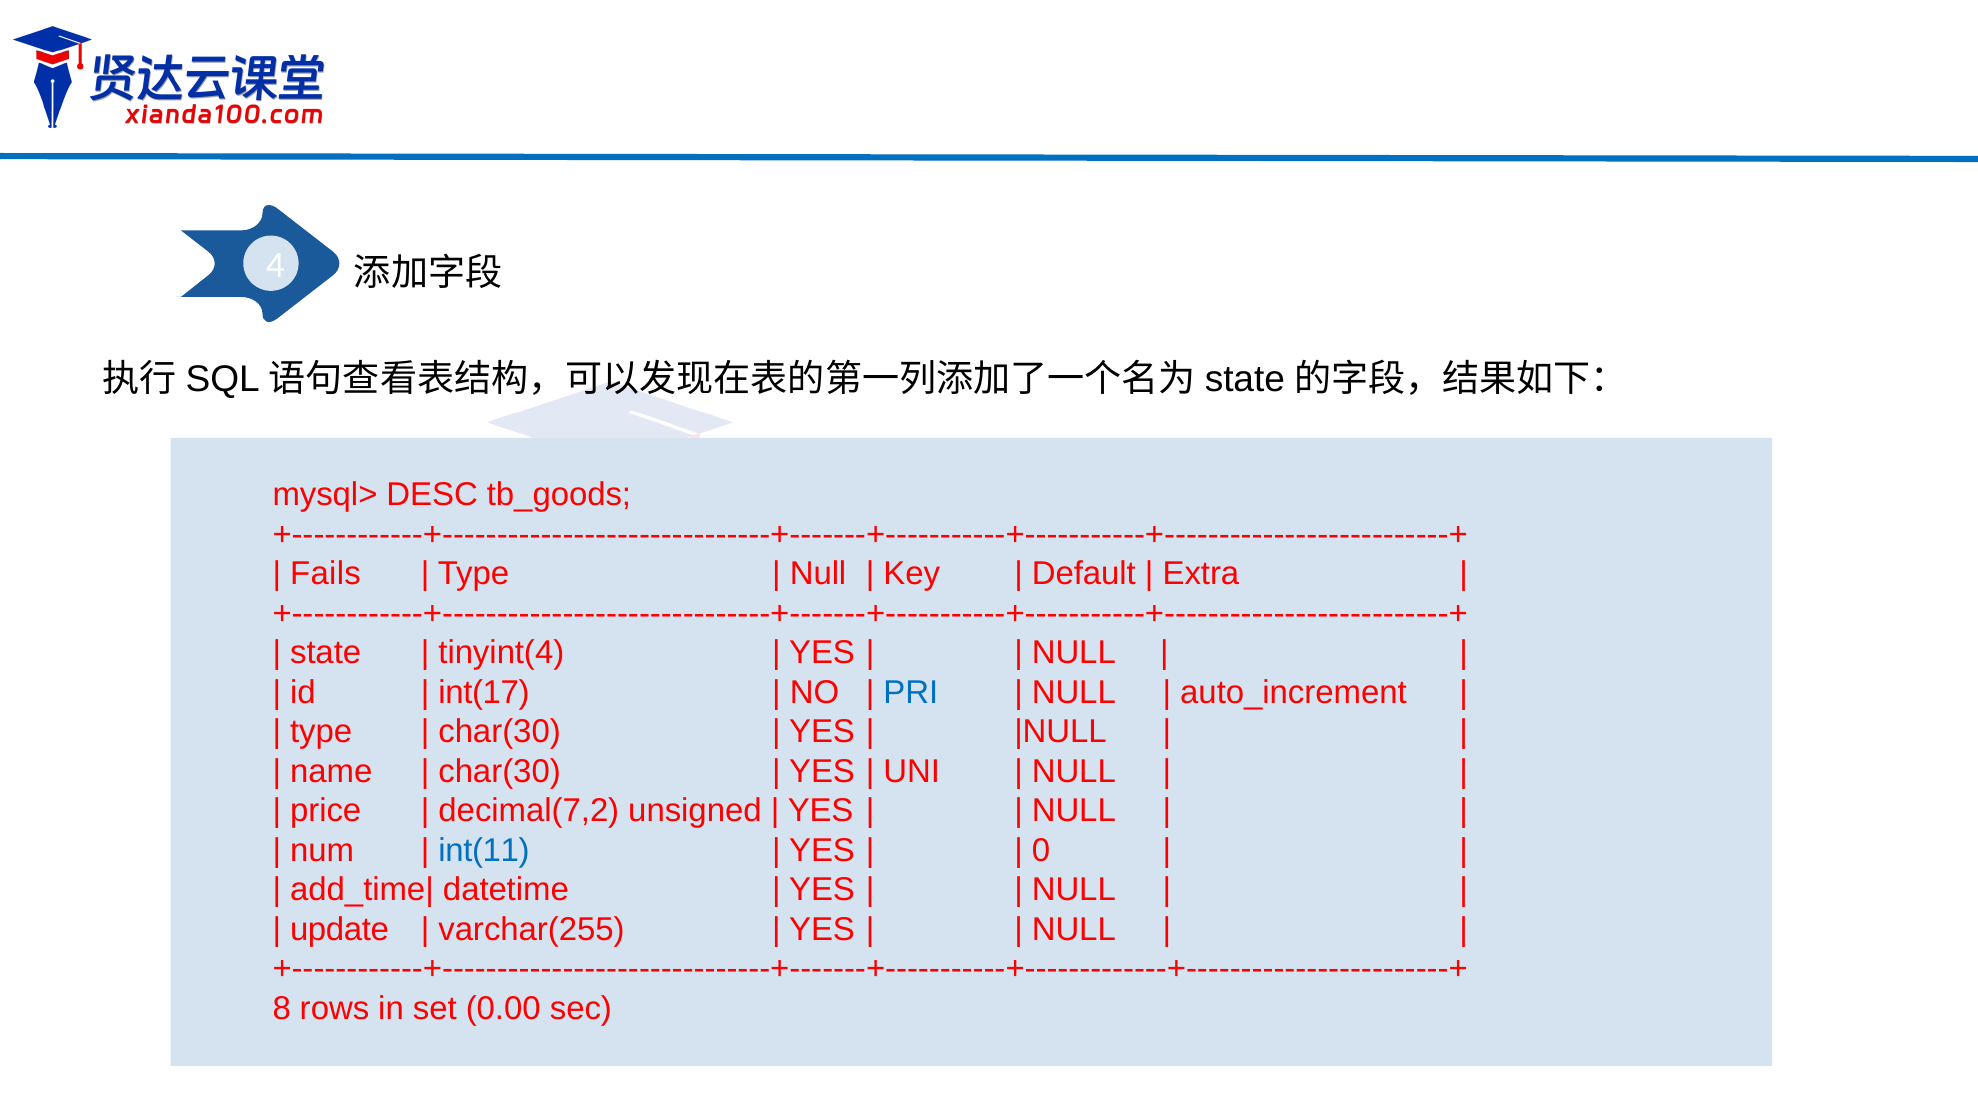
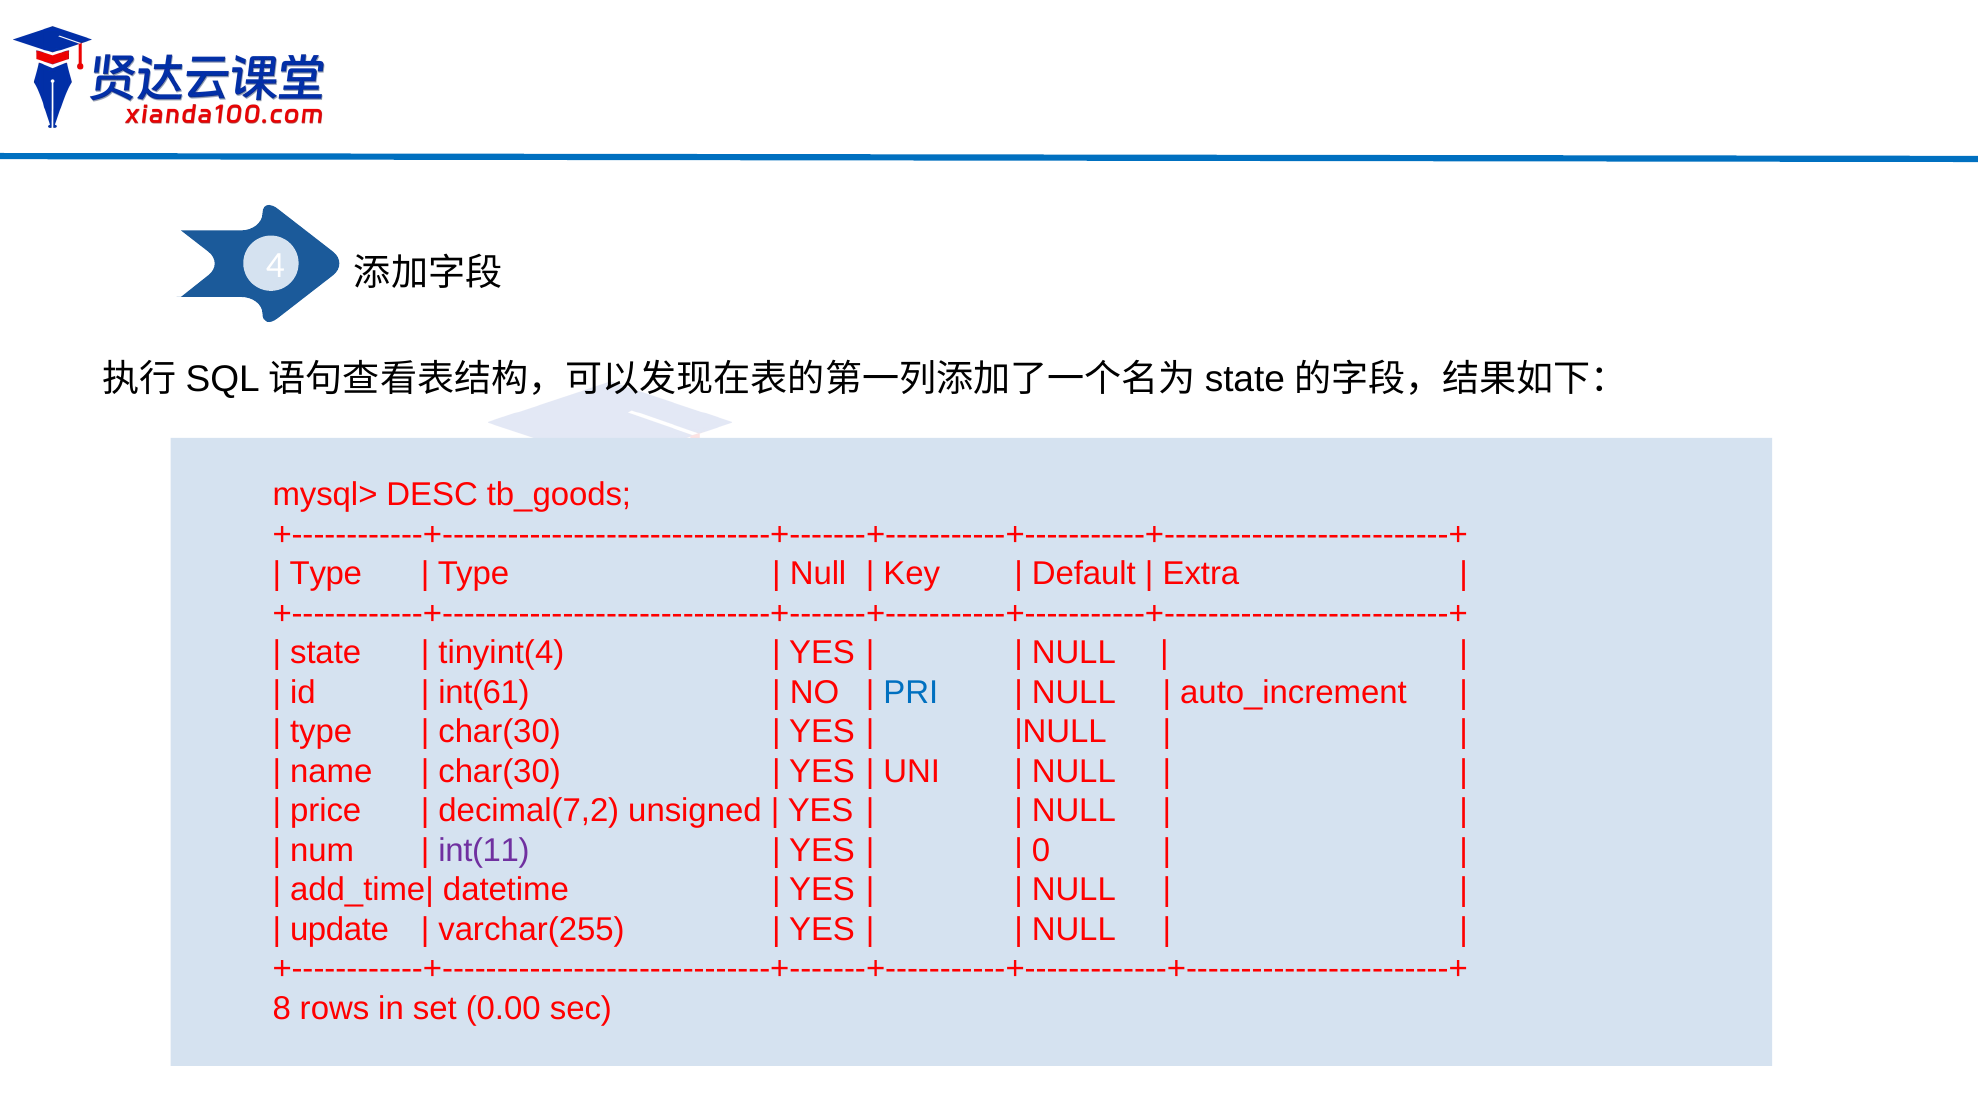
Fails at (326, 574): Fails -> Type
int(17: int(17 -> int(61
int(11 colour: blue -> purple
